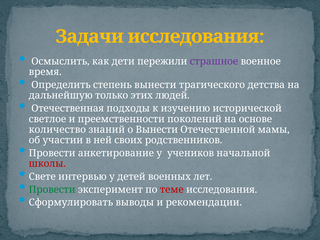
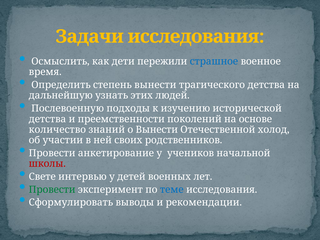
страшное colour: purple -> blue
только: только -> узнать
Отечественная: Отечественная -> Послевоенную
светлое at (47, 119): светлое -> детства
мамы: мамы -> холод
теме colour: red -> blue
